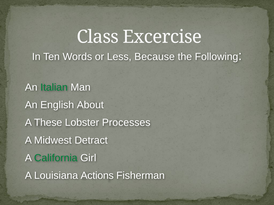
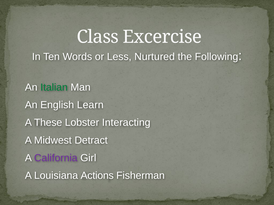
Because: Because -> Nurtured
About: About -> Learn
Processes: Processes -> Interacting
California colour: green -> purple
